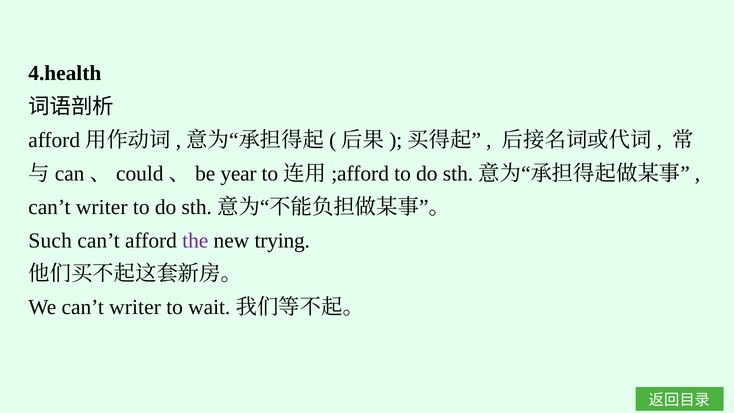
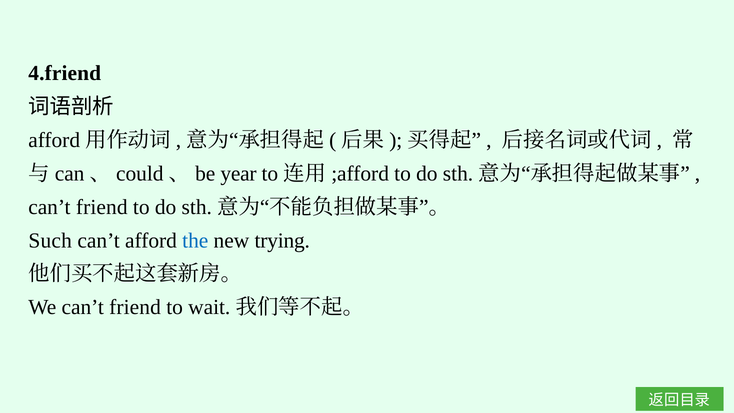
4.health: 4.health -> 4.friend
writer at (102, 207): writer -> friend
the colour: purple -> blue
We can’t writer: writer -> friend
